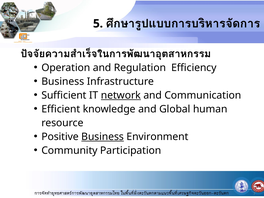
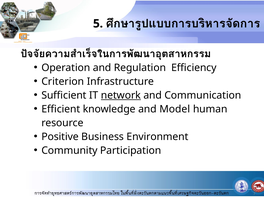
Business at (63, 82): Business -> Criterion
Global: Global -> Model
Business at (103, 137) underline: present -> none
